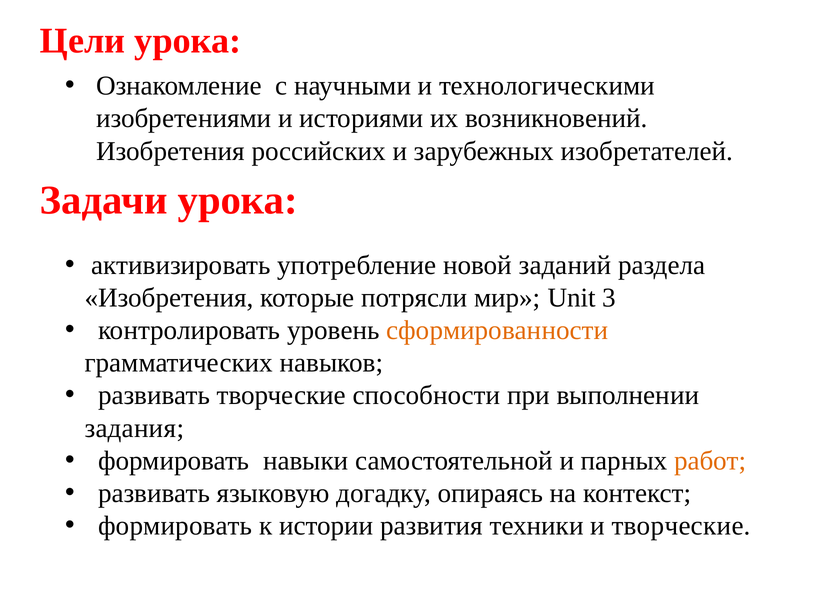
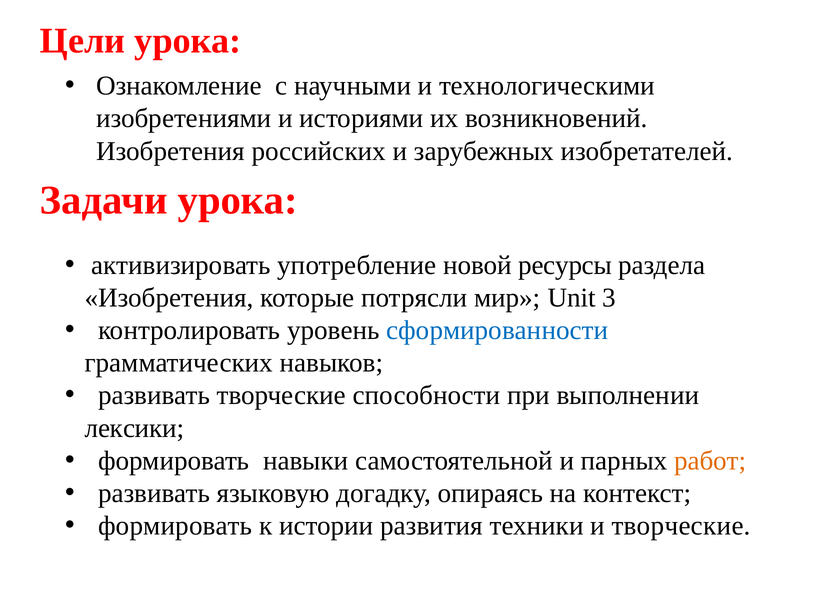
заданий: заданий -> ресурсы
сформированности colour: orange -> blue
задания: задания -> лексики
